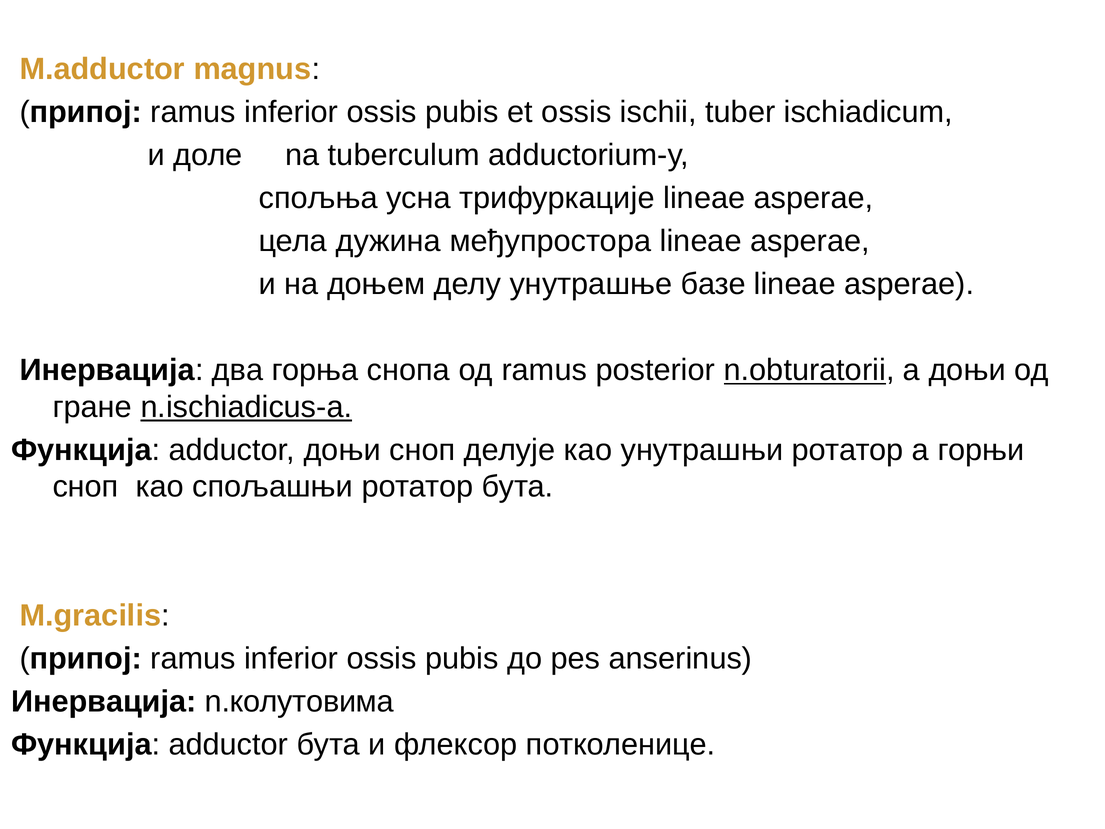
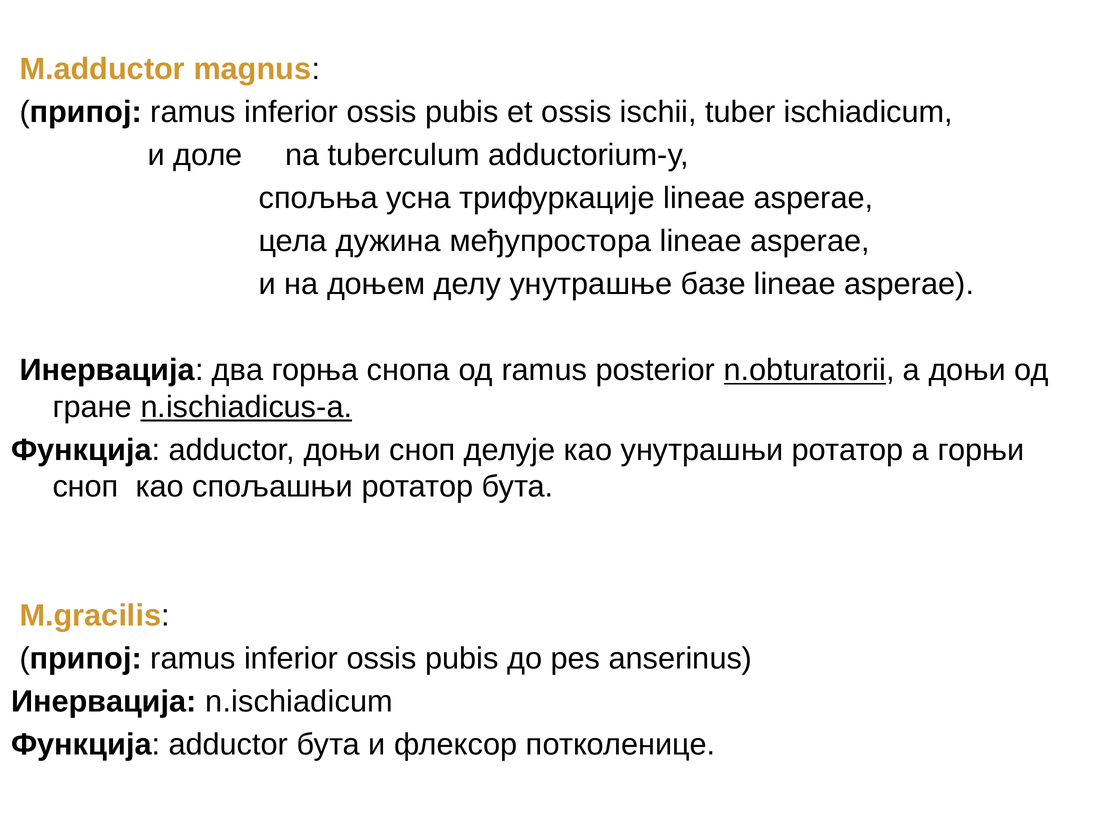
n.колутовима: n.колутовима -> n.ischiadicum
